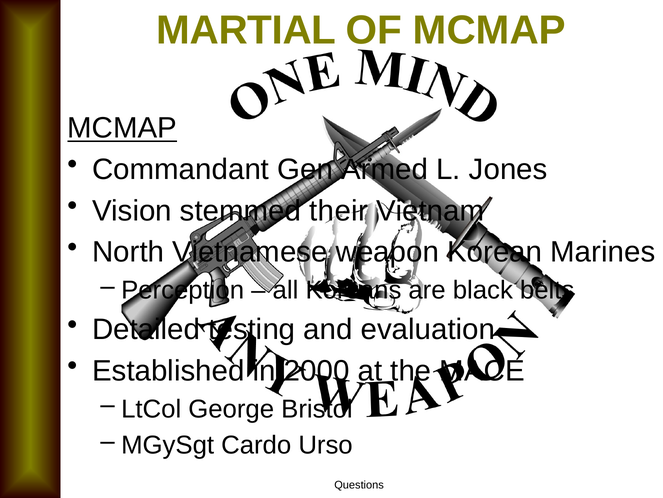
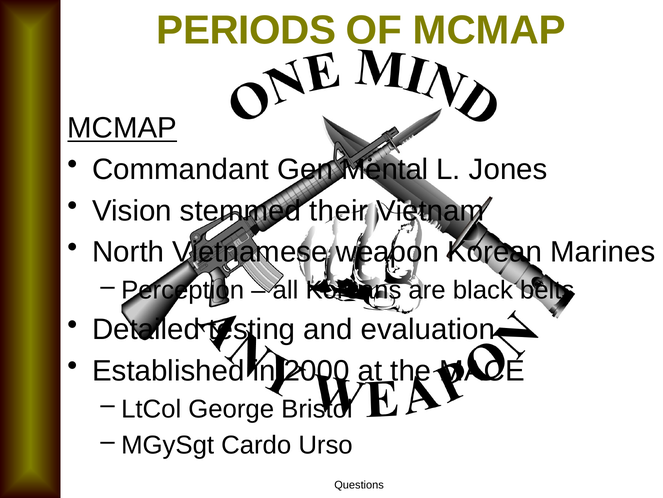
MARTIAL: MARTIAL -> PERIODS
Armed: Armed -> Mental
